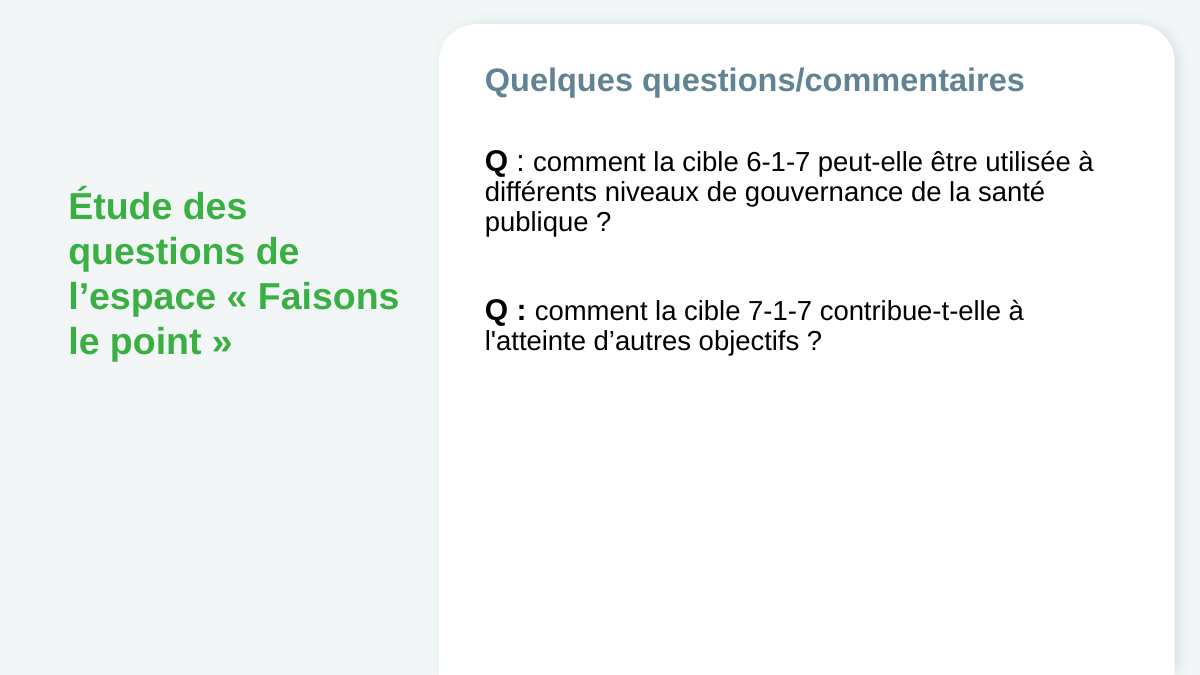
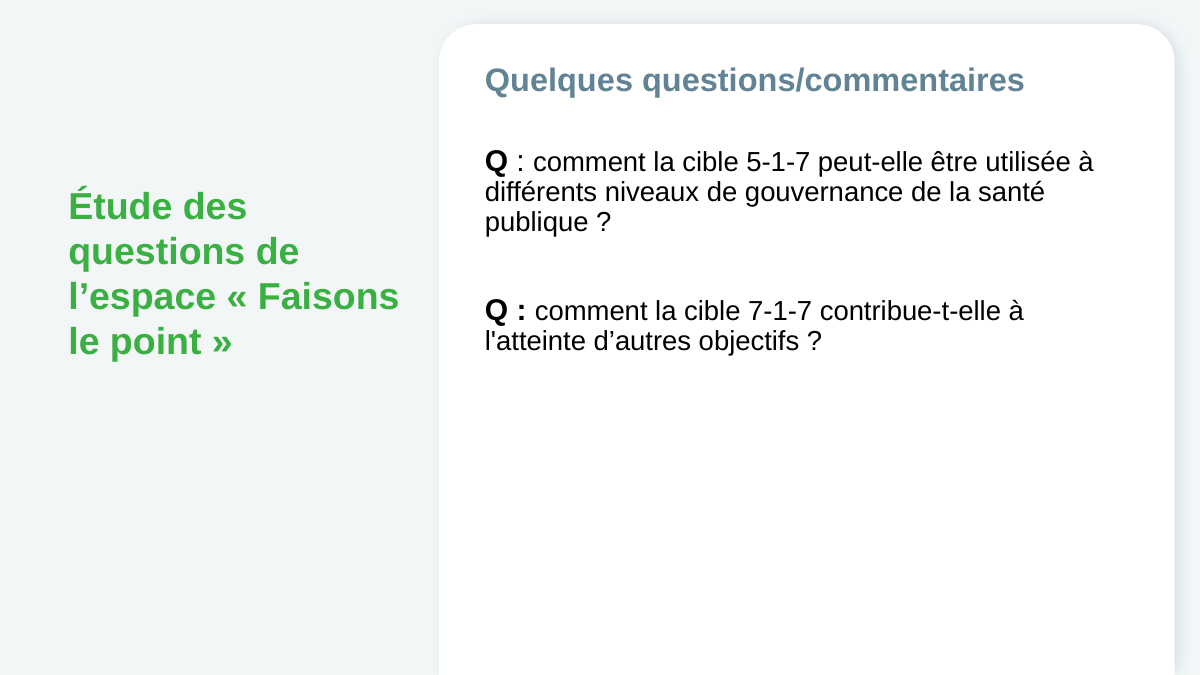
6-1-7: 6-1-7 -> 5-1-7
